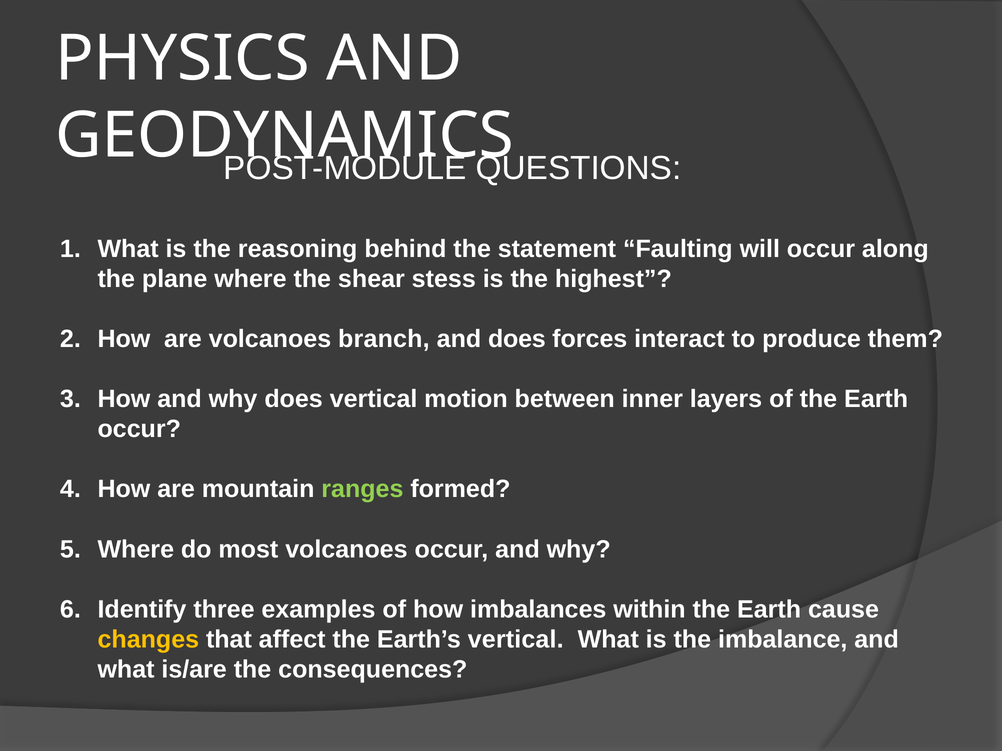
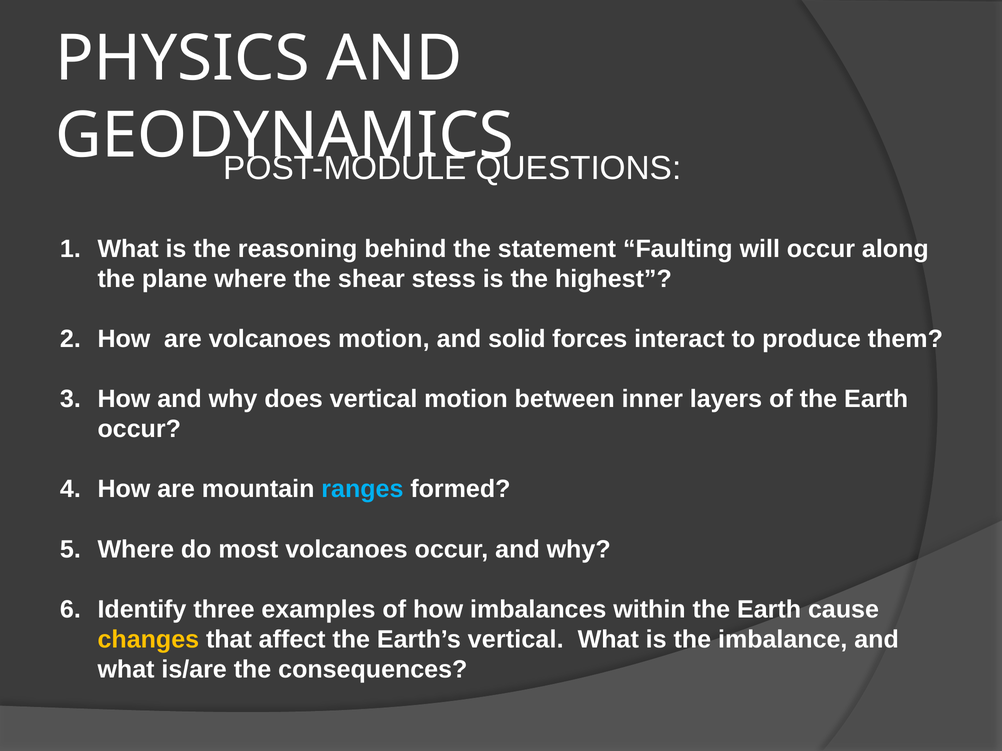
volcanoes branch: branch -> motion
and does: does -> solid
ranges colour: light green -> light blue
